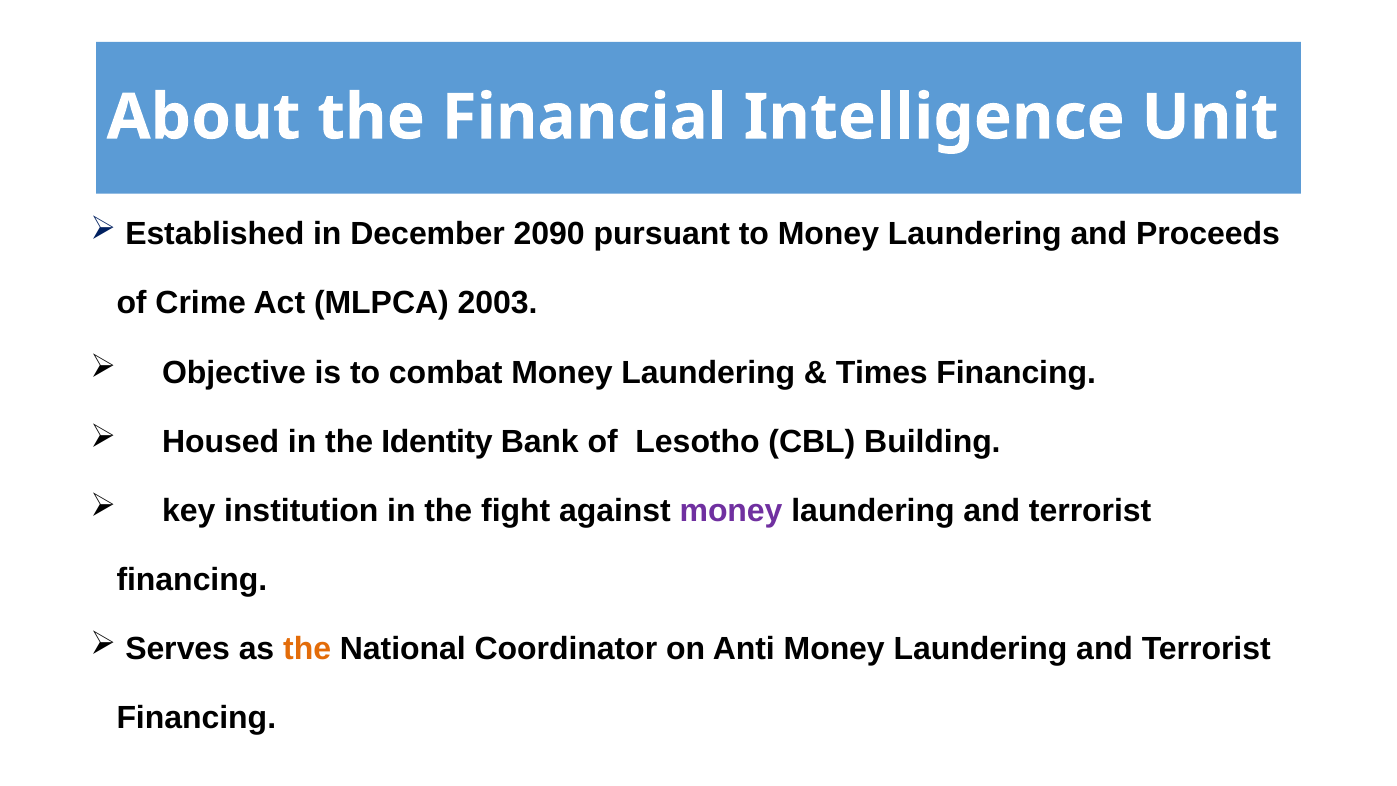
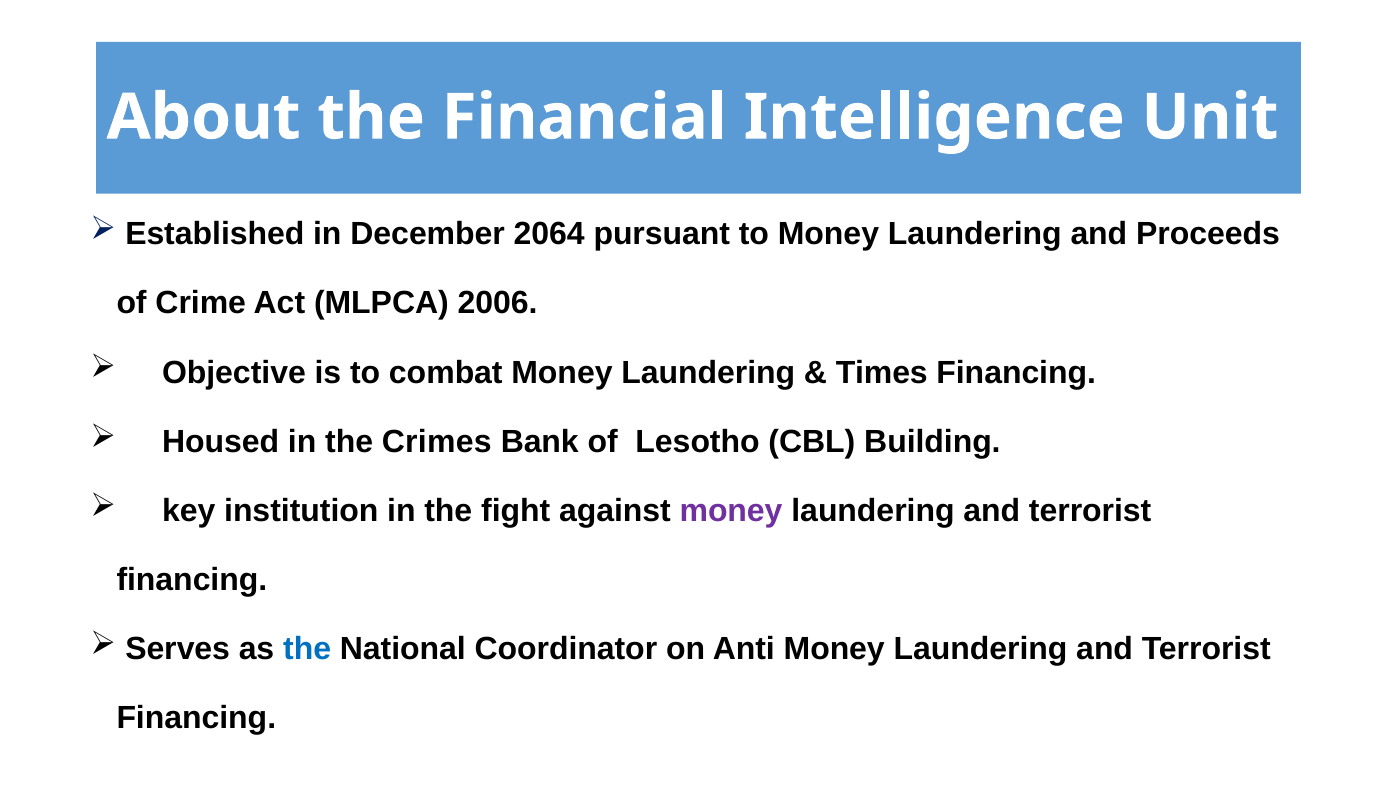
2090: 2090 -> 2064
2003: 2003 -> 2006
Identity: Identity -> Crimes
the at (307, 649) colour: orange -> blue
